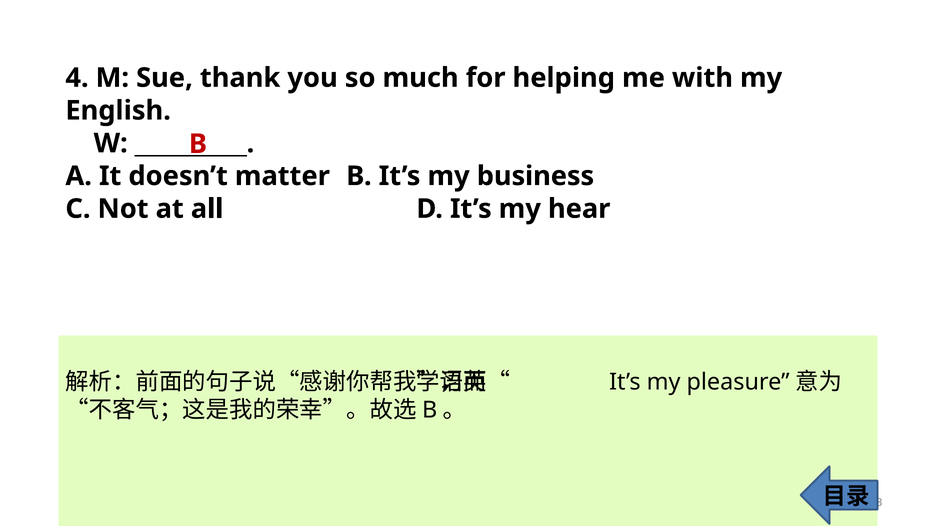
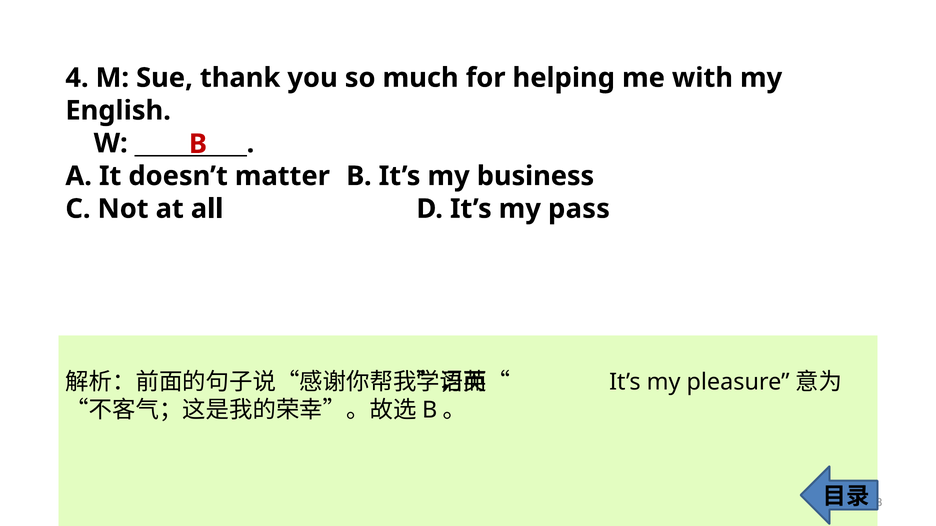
hear: hear -> pass
